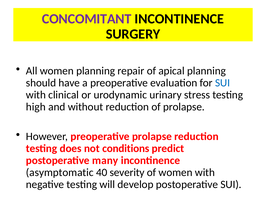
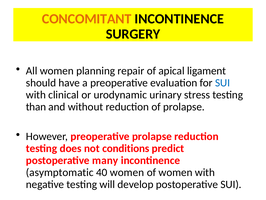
CONCOMITANT colour: purple -> orange
apical planning: planning -> ligament
high: high -> than
40 severity: severity -> women
